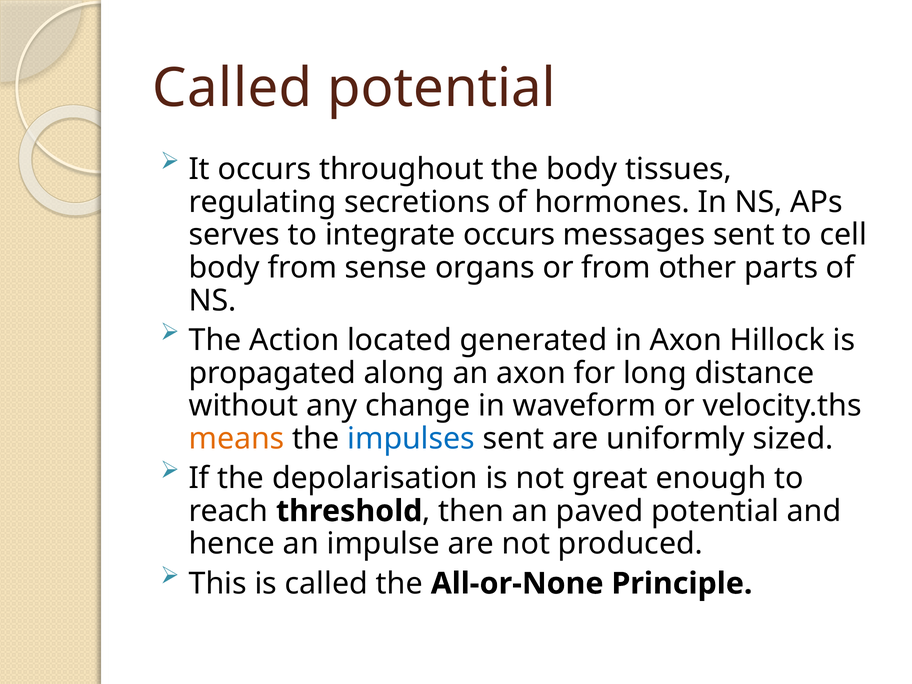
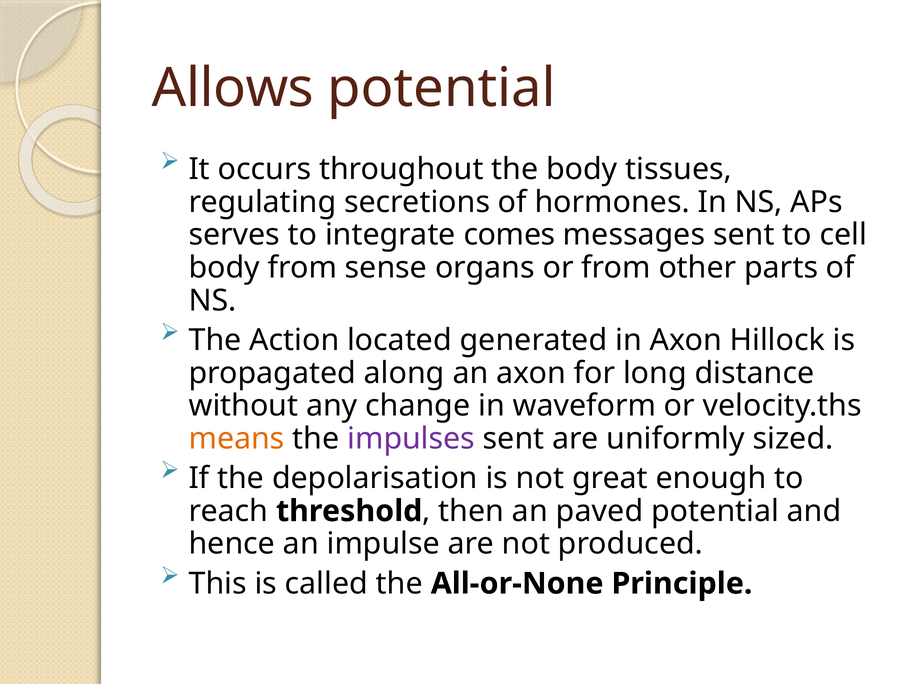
Called at (232, 88): Called -> Allows
integrate occurs: occurs -> comes
impulses colour: blue -> purple
